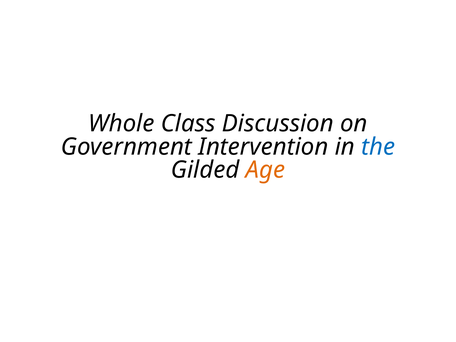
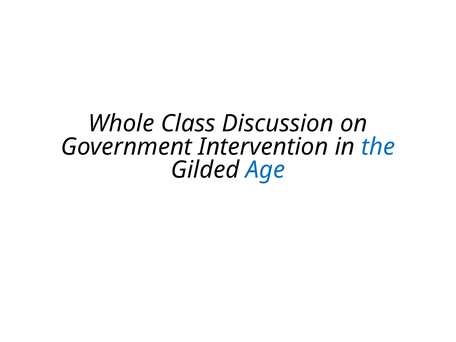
Age colour: orange -> blue
